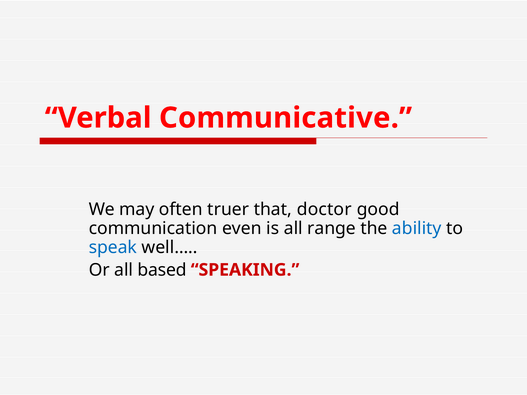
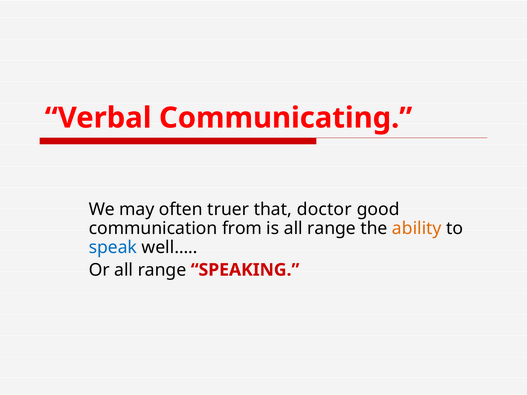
Communicative: Communicative -> Communicating
even: even -> from
ability colour: blue -> orange
Or all based: based -> range
